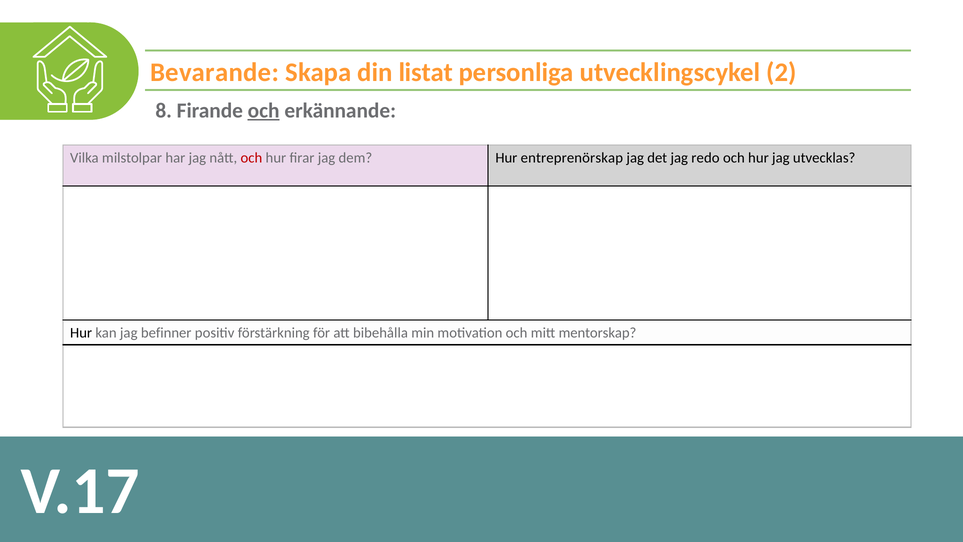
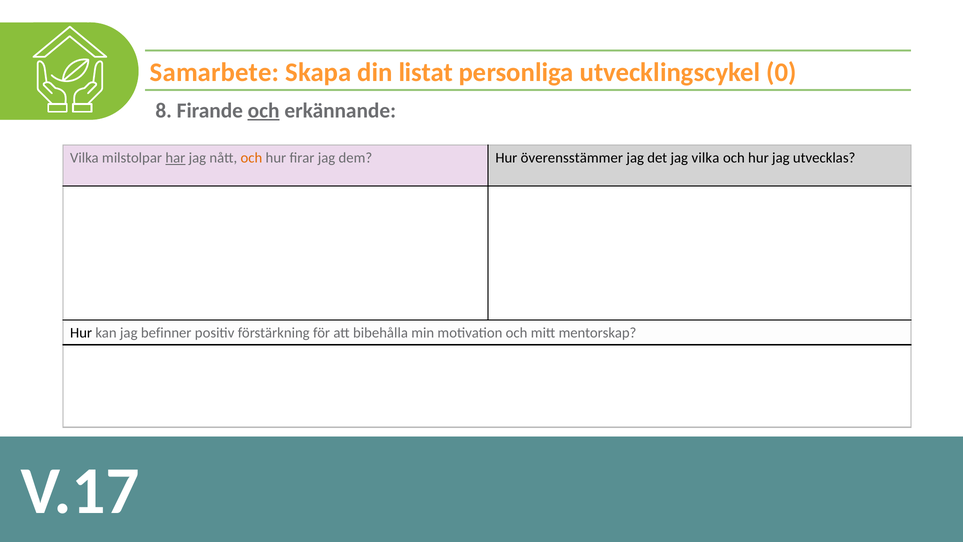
Bevarande: Bevarande -> Samarbete
2: 2 -> 0
har underline: none -> present
och at (251, 158) colour: red -> orange
entreprenörskap: entreprenörskap -> överensstämmer
jag redo: redo -> vilka
